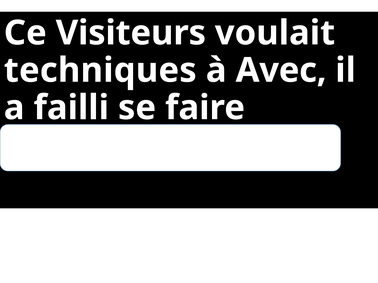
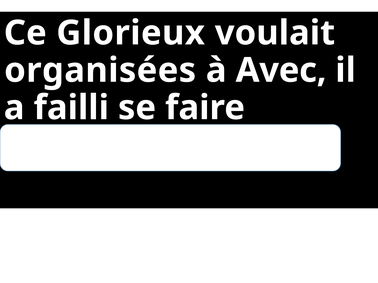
Visiteurs: Visiteurs -> Glorieux
techniques: techniques -> organisées
